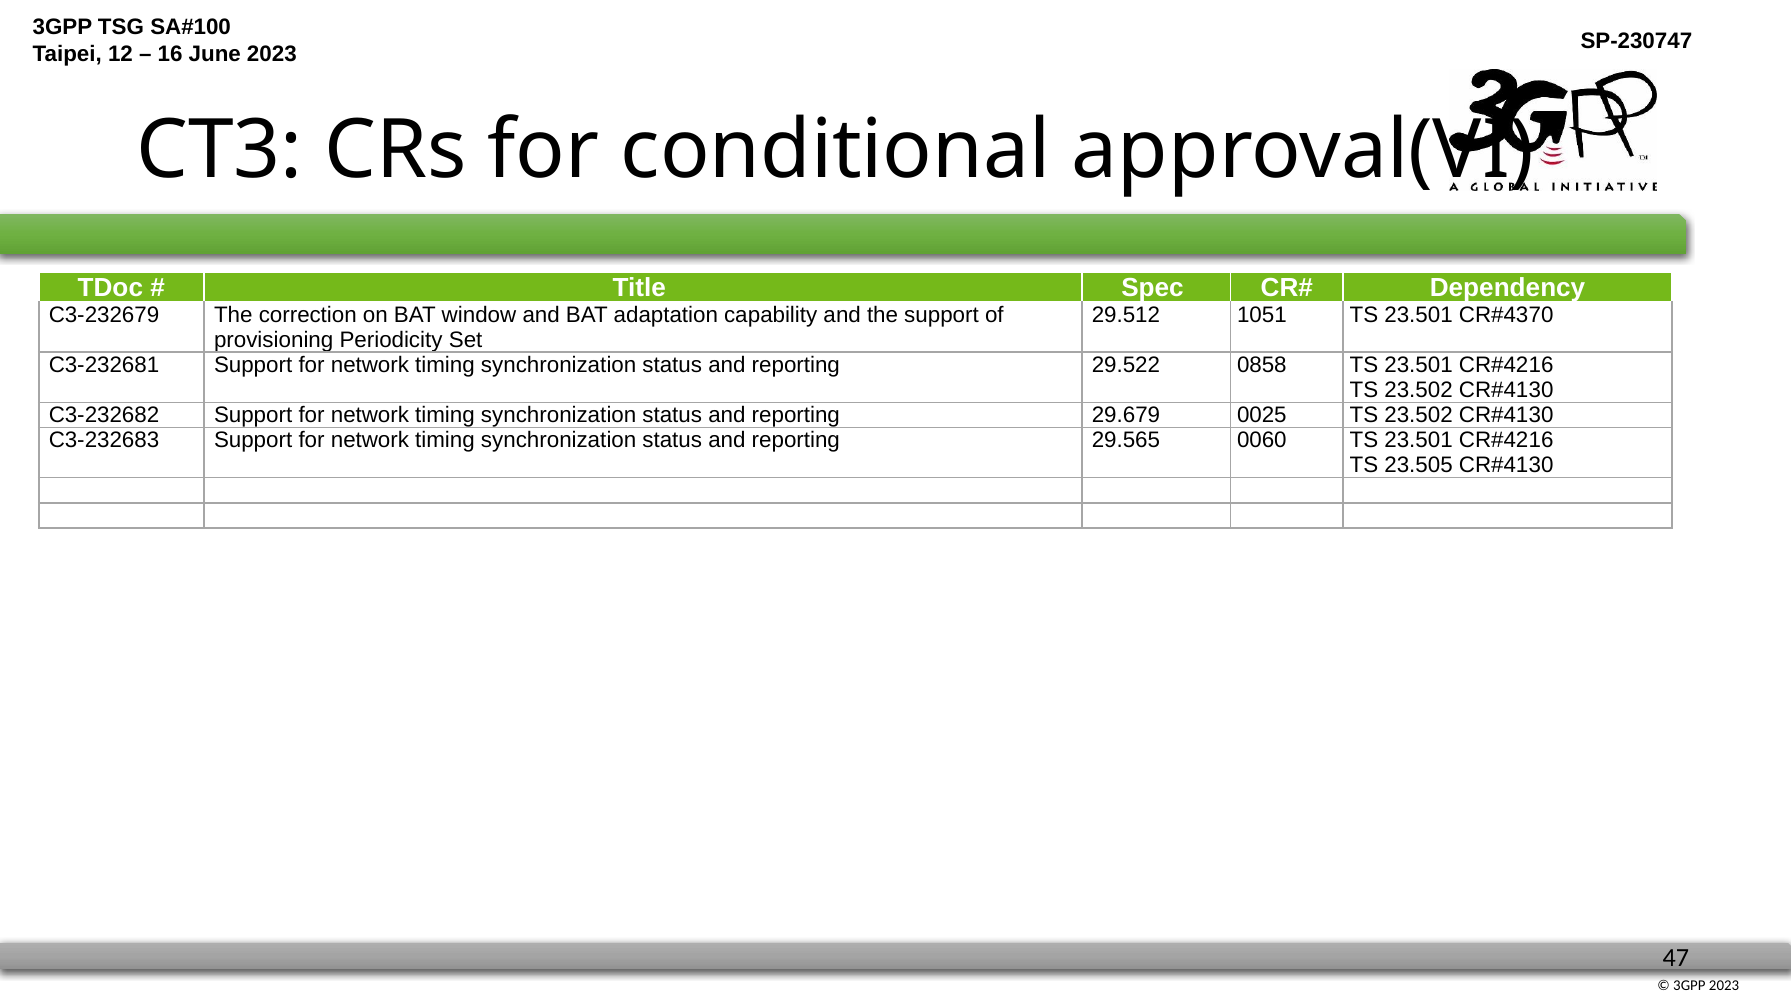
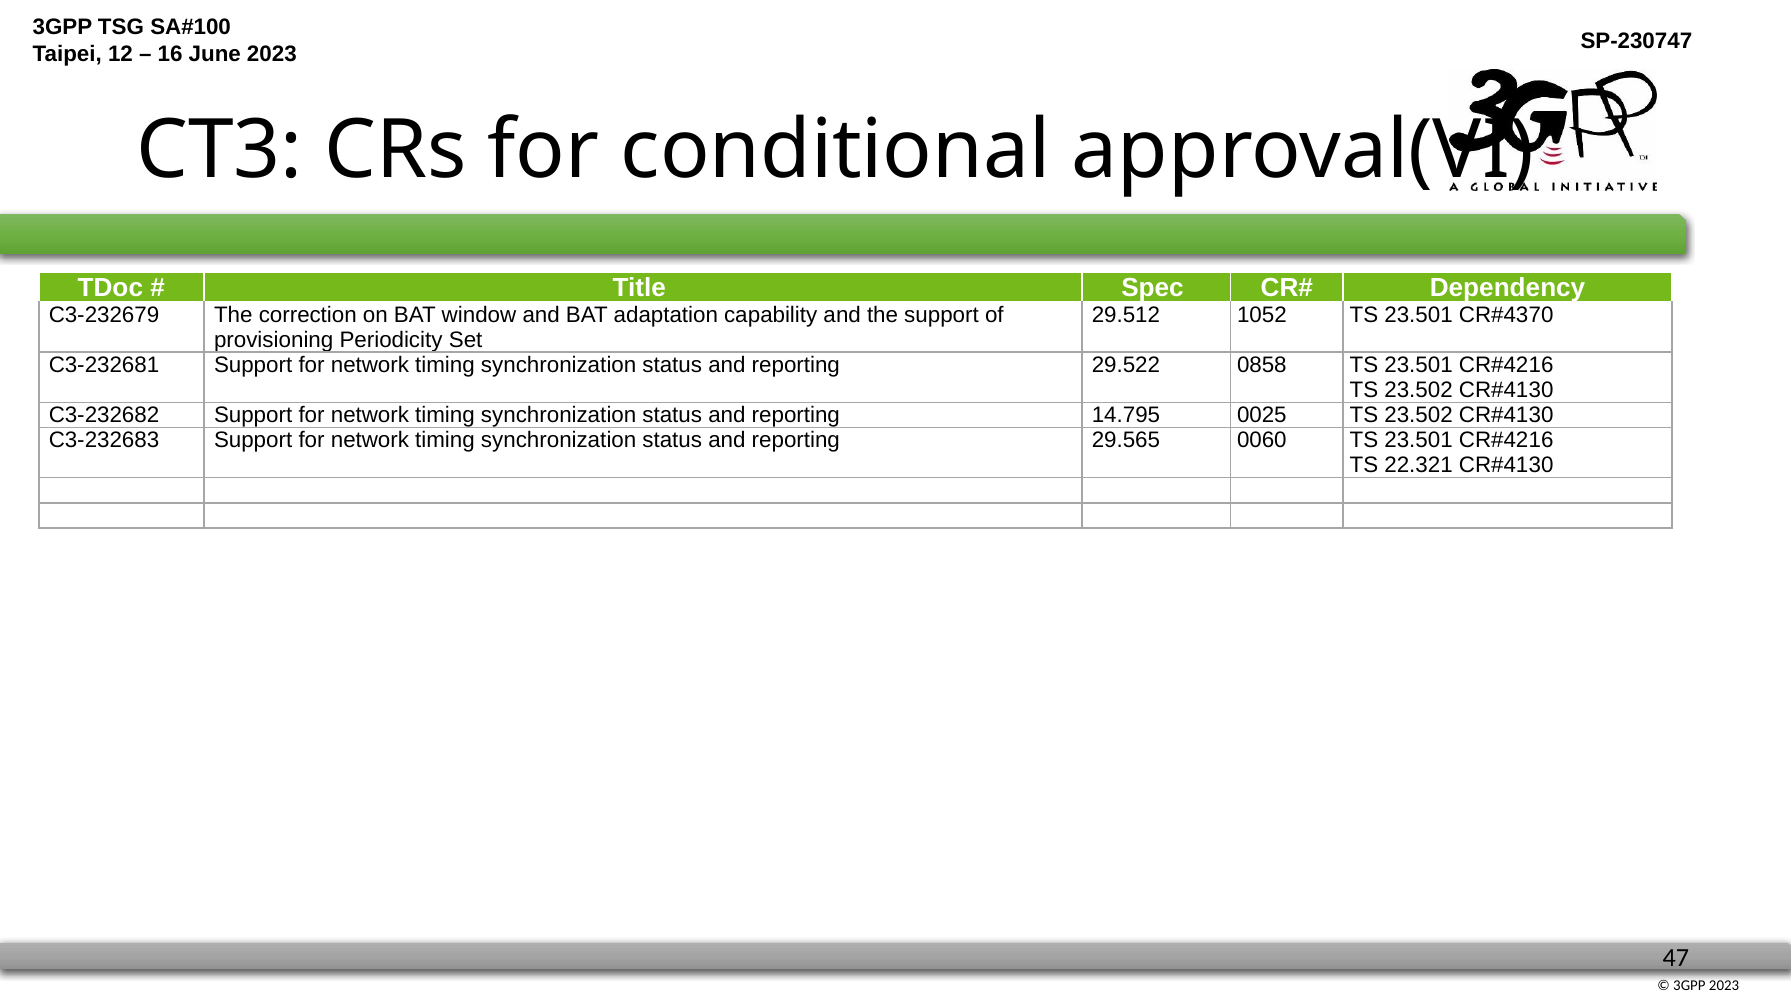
1051: 1051 -> 1052
29.679: 29.679 -> 14.795
23.505: 23.505 -> 22.321
